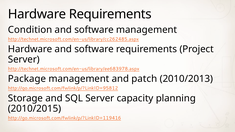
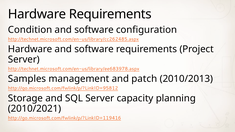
software management: management -> configuration
Package: Package -> Samples
2010/2015: 2010/2015 -> 2010/2021
